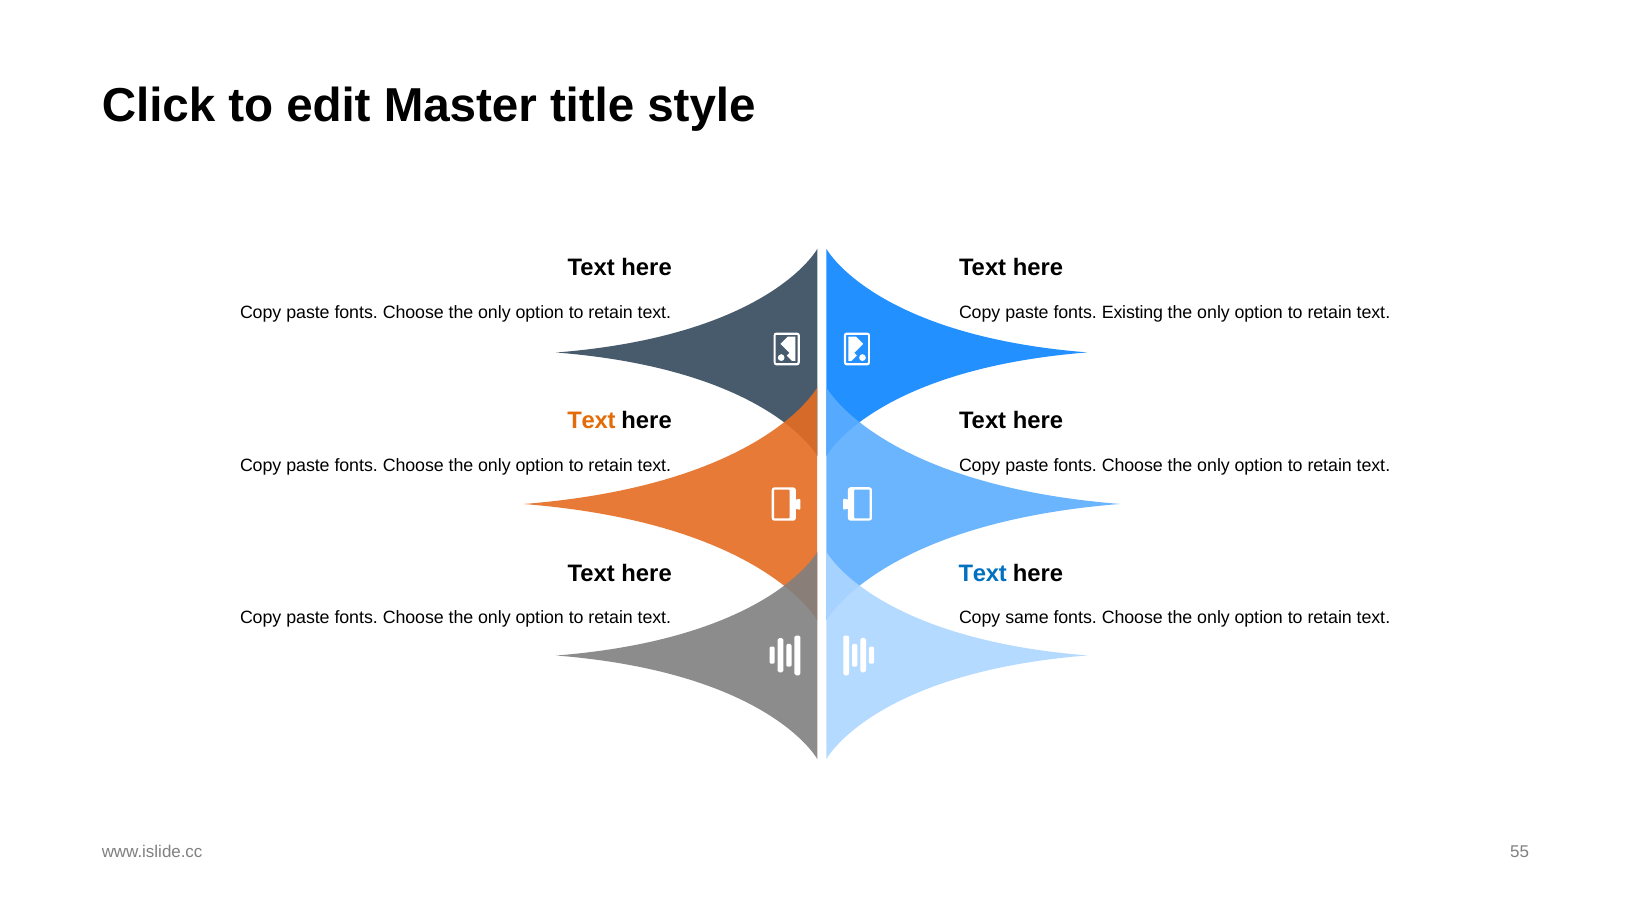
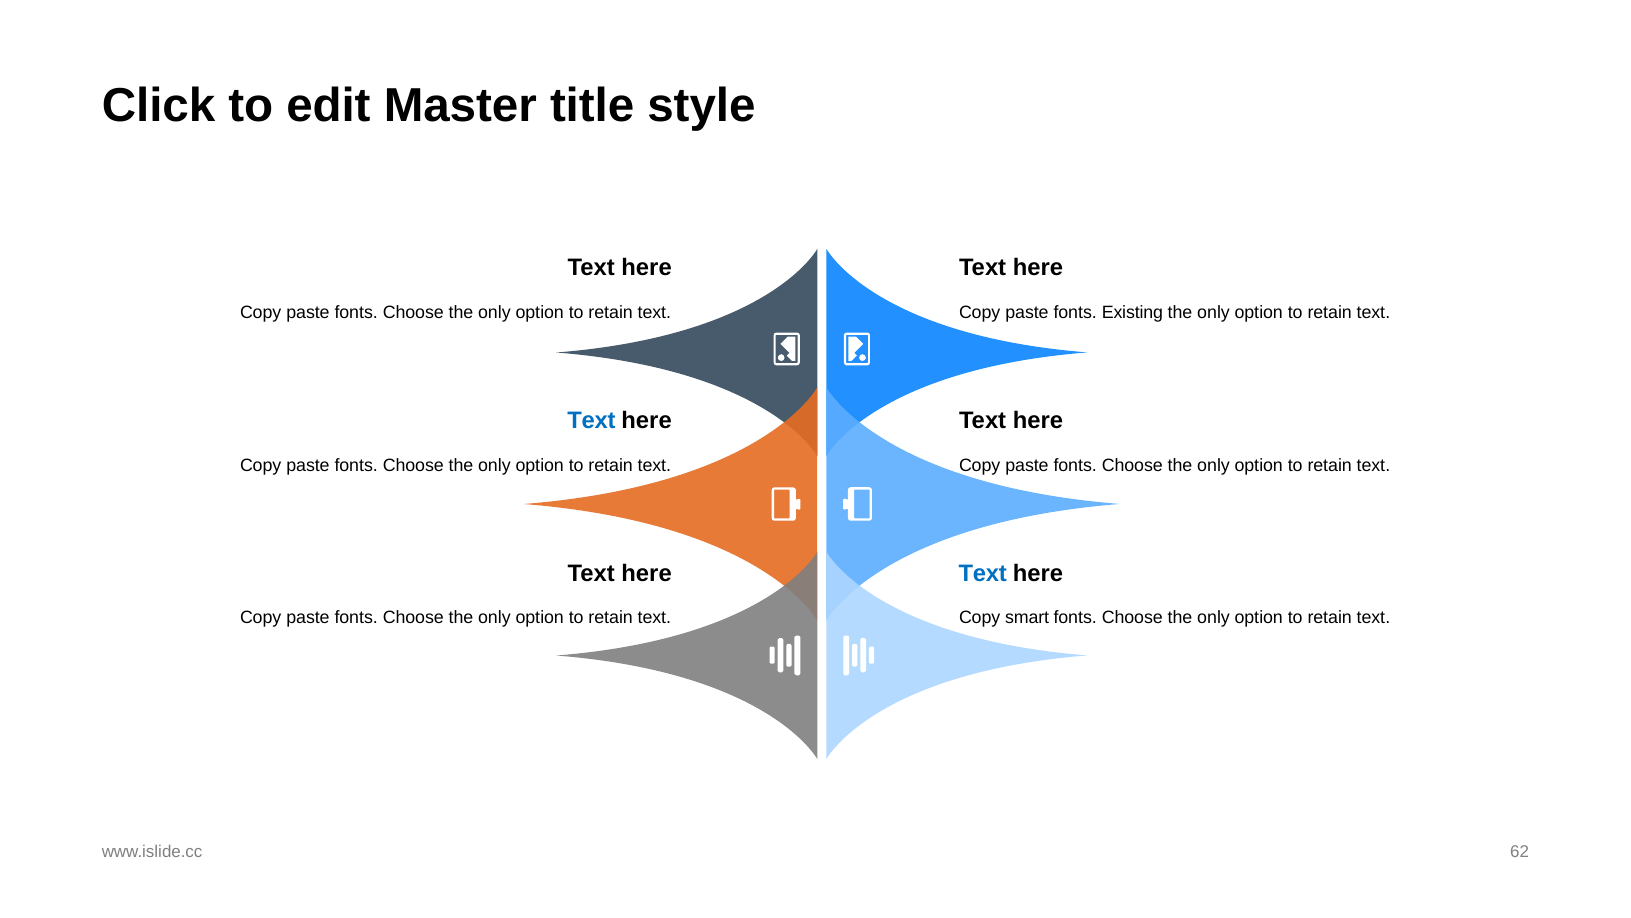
Text at (591, 420) colour: orange -> blue
same: same -> smart
55: 55 -> 62
